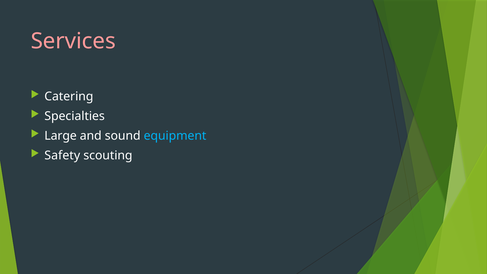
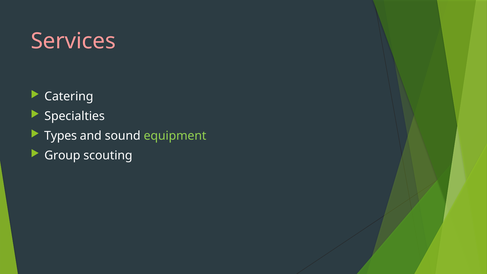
Large: Large -> Types
equipment colour: light blue -> light green
Safety: Safety -> Group
